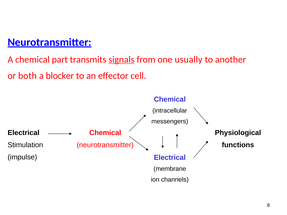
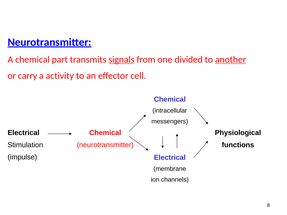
usually: usually -> divided
another underline: none -> present
both: both -> carry
blocker: blocker -> activity
